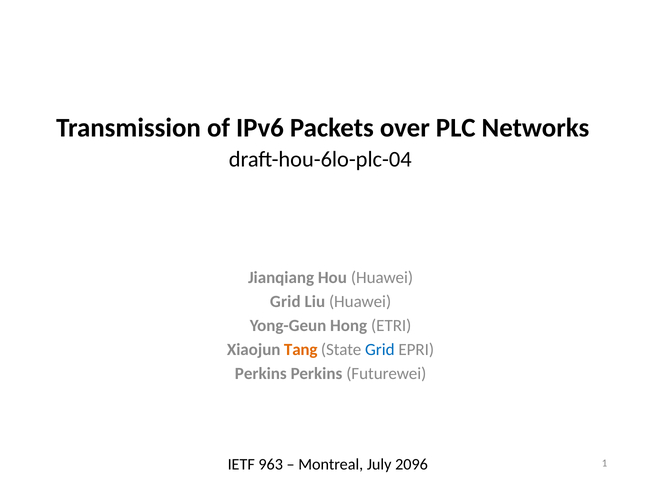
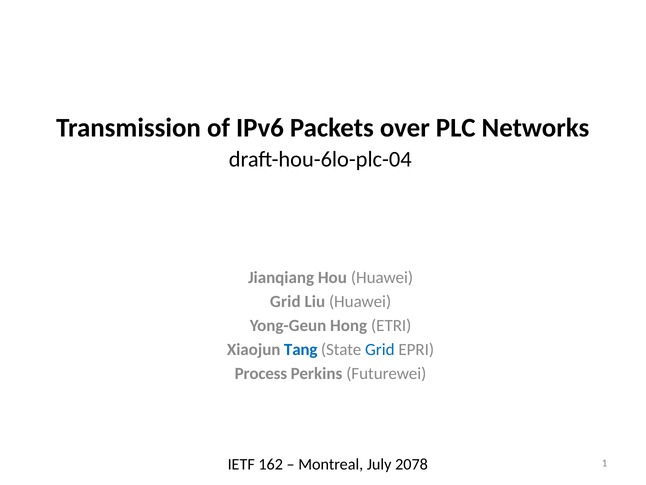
Tang colour: orange -> blue
Perkins at (261, 373): Perkins -> Process
963: 963 -> 162
2096: 2096 -> 2078
